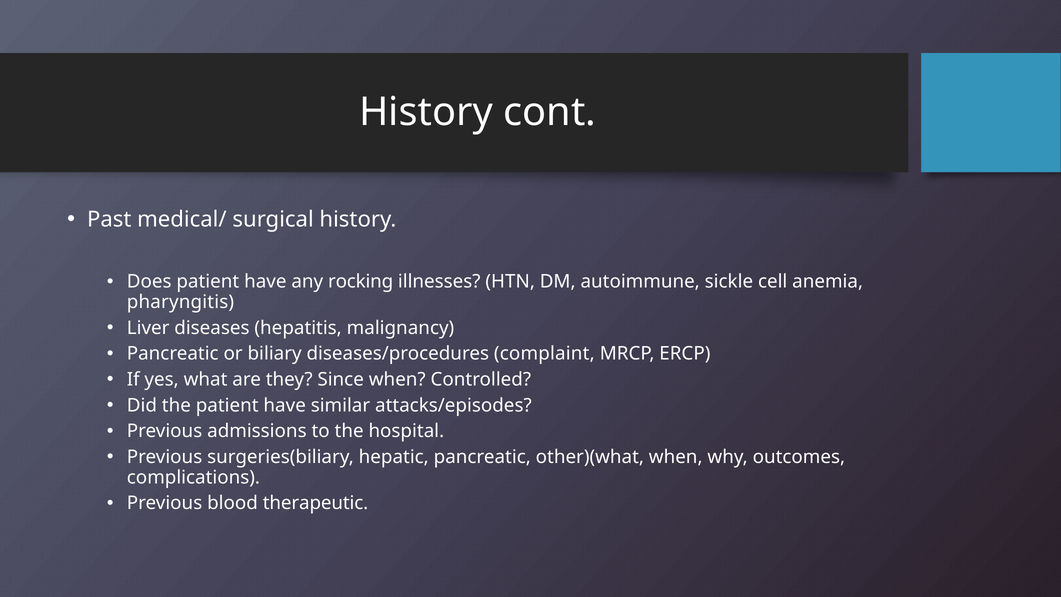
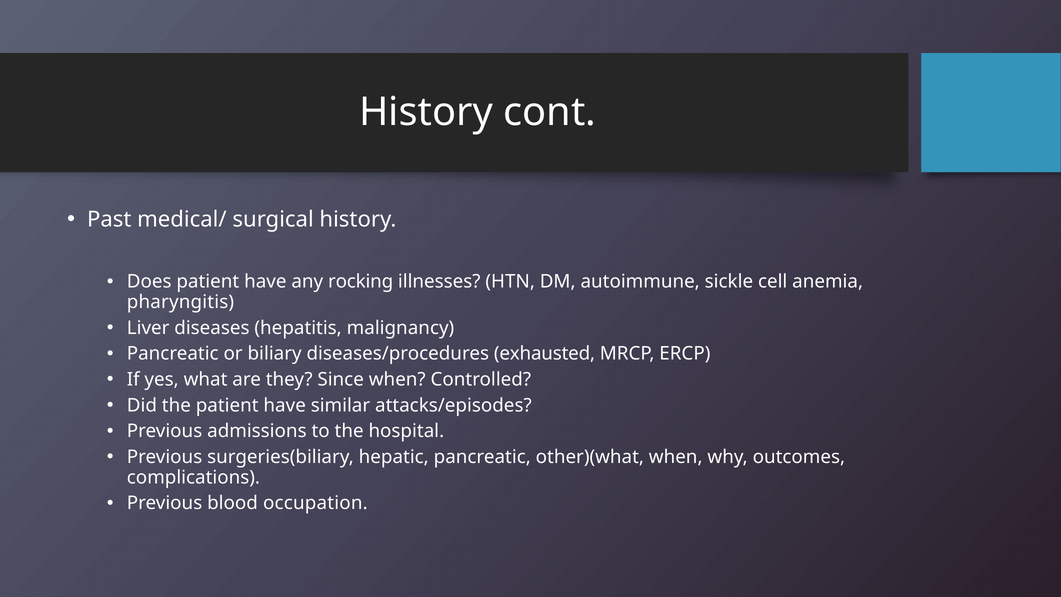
complaint: complaint -> exhausted
therapeutic: therapeutic -> occupation
